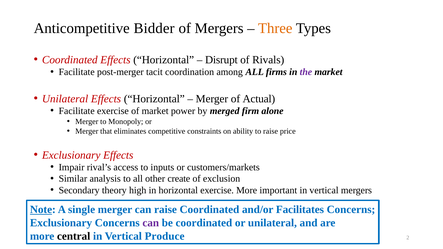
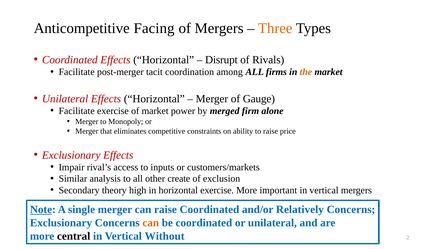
Bidder: Bidder -> Facing
the colour: purple -> orange
Actual: Actual -> Gauge
Facilitates: Facilitates -> Relatively
can at (151, 223) colour: purple -> orange
Produce: Produce -> Without
